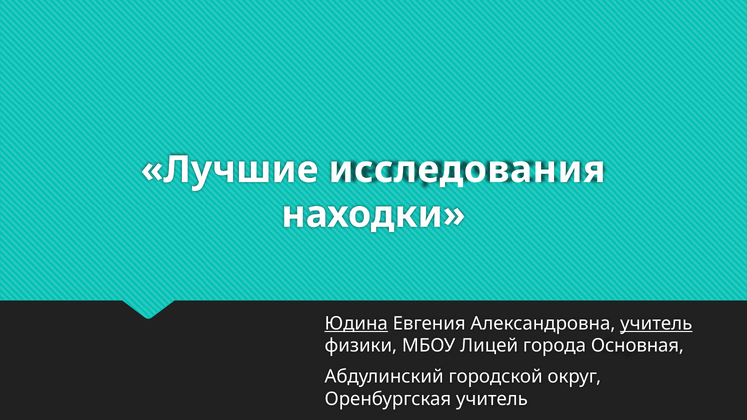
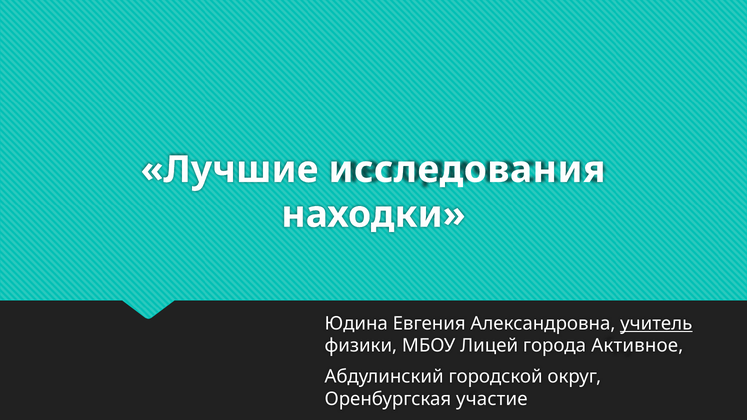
Юдина underline: present -> none
Основная: Основная -> Активное
Оренбургская учитель: учитель -> участие
